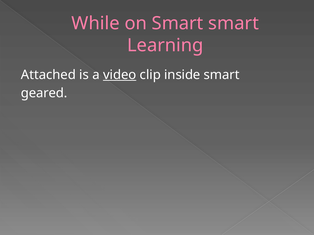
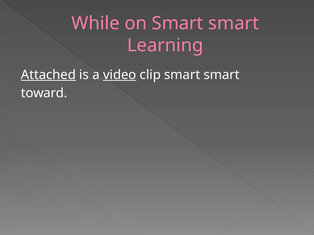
Attached underline: none -> present
clip inside: inside -> smart
geared: geared -> toward
